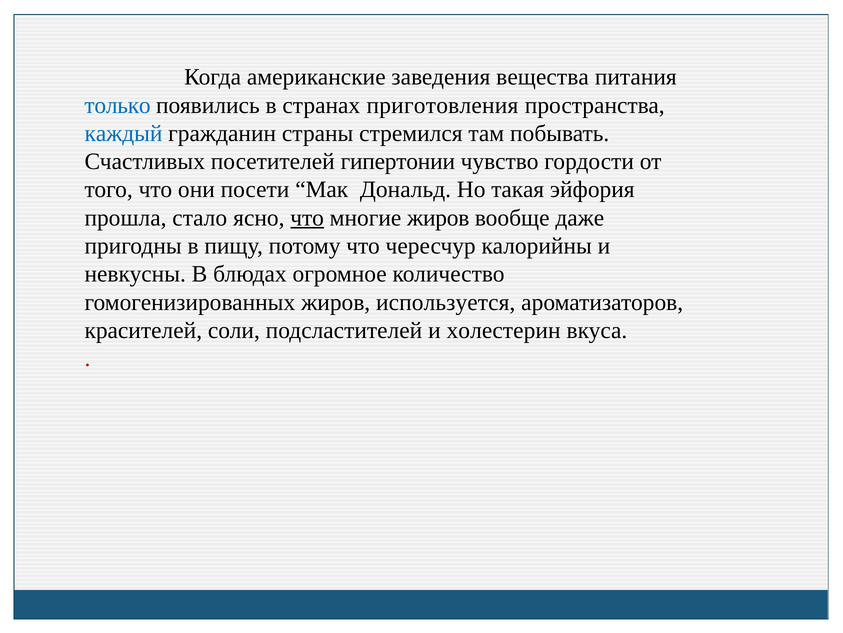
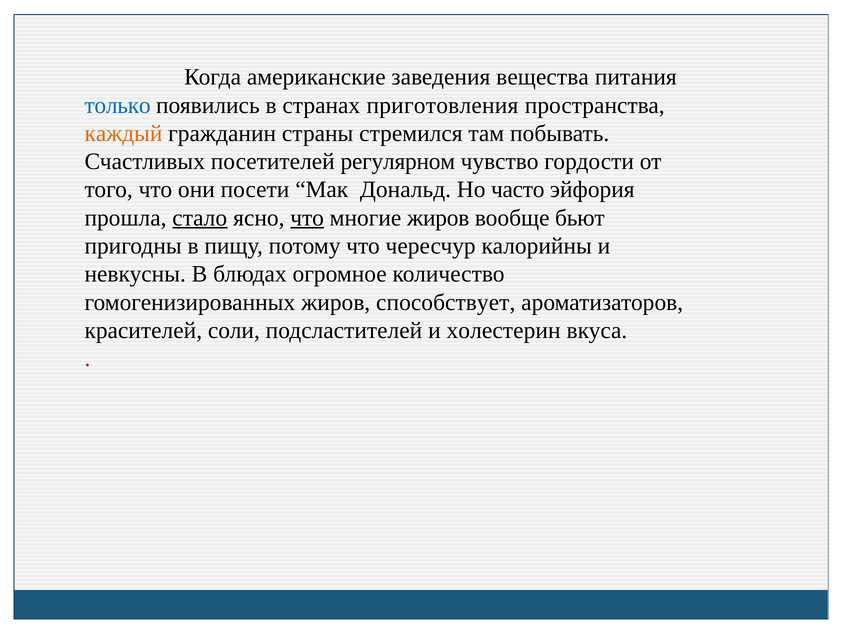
каждый colour: blue -> orange
гипертонии: гипертонии -> регулярном
такая: такая -> часто
стало underline: none -> present
даже: даже -> бьют
используется: используется -> способствует
